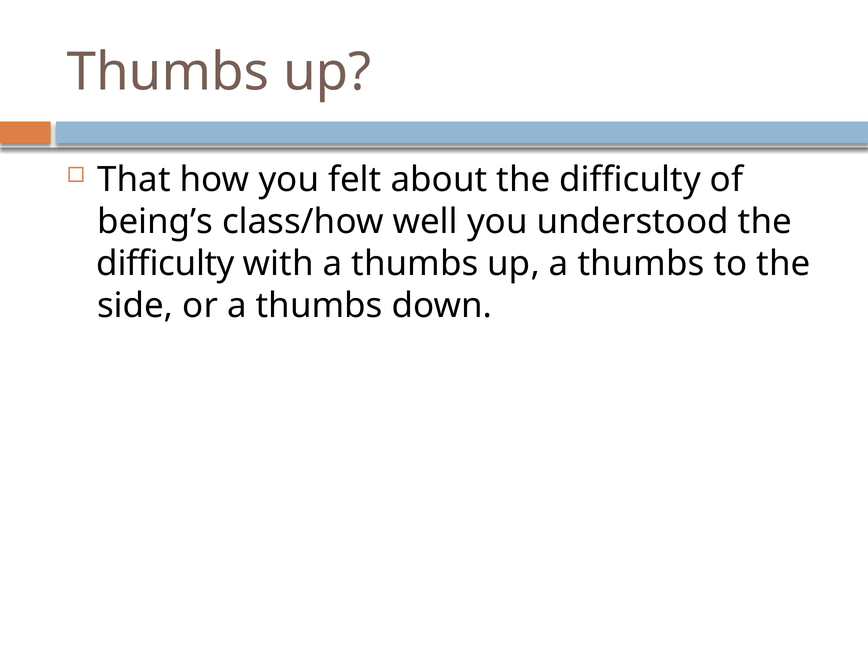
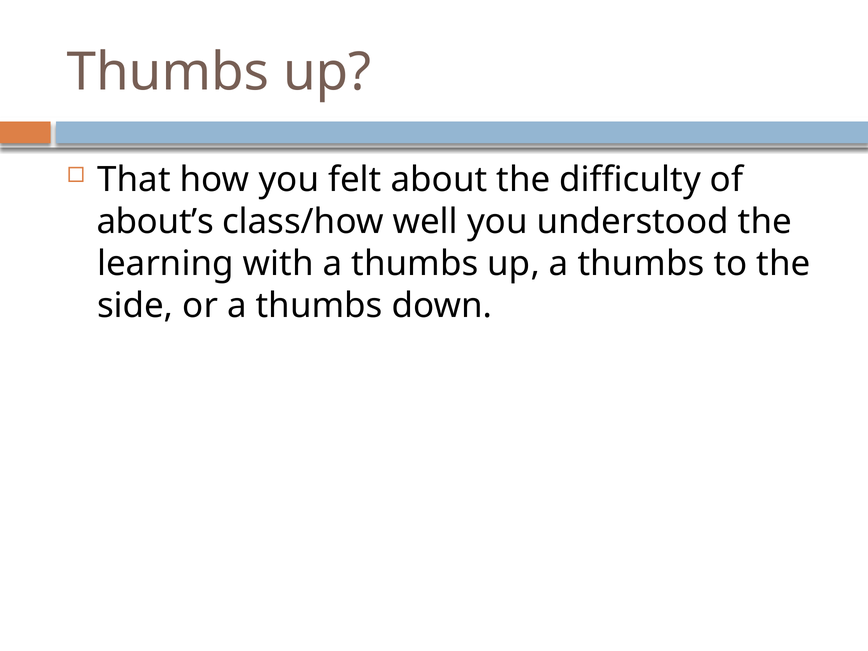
being’s: being’s -> about’s
difficulty at (166, 264): difficulty -> learning
